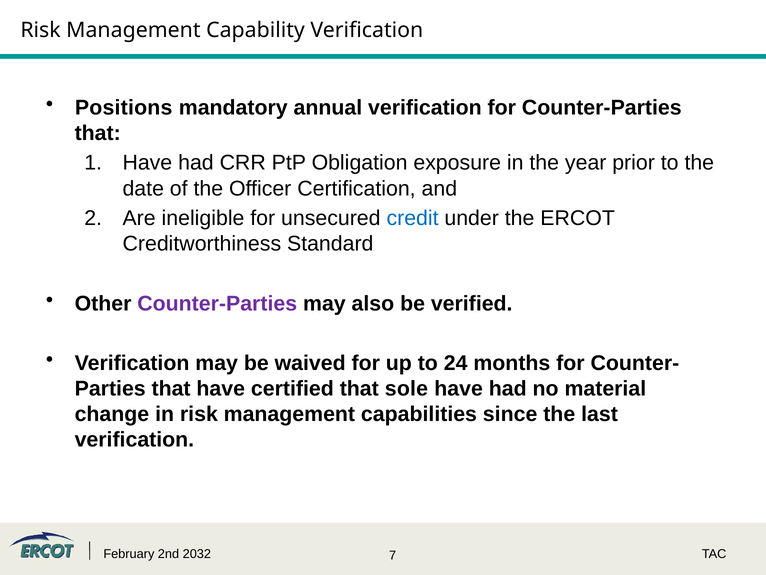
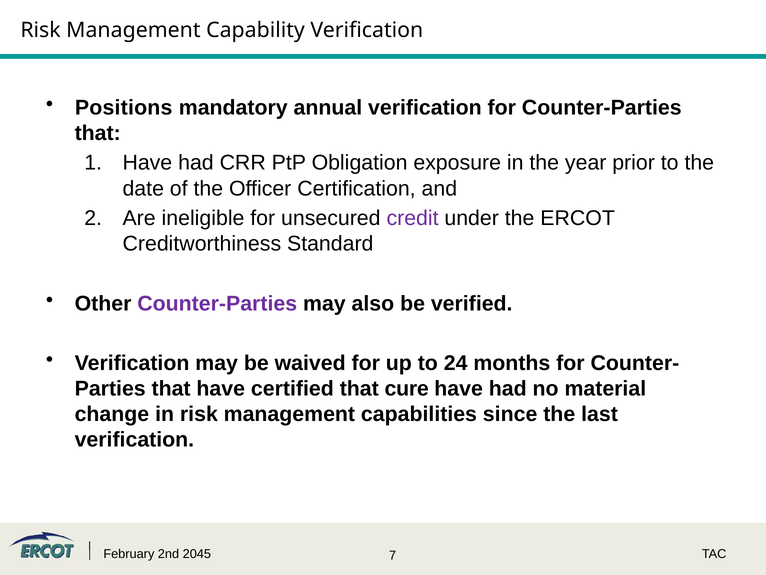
credit colour: blue -> purple
sole: sole -> cure
2032: 2032 -> 2045
